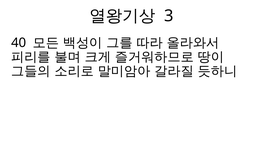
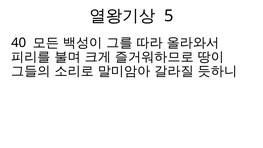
3: 3 -> 5
